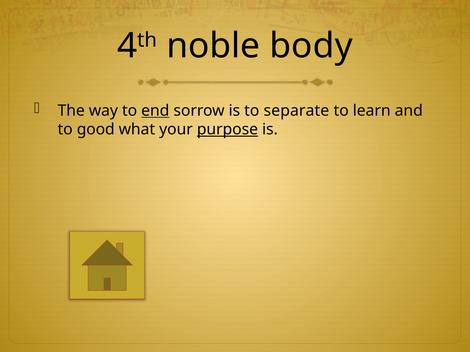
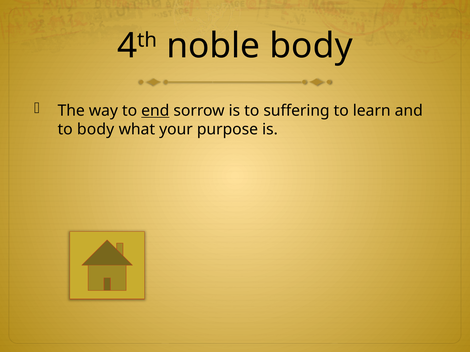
separate: separate -> suffering
to good: good -> body
purpose underline: present -> none
